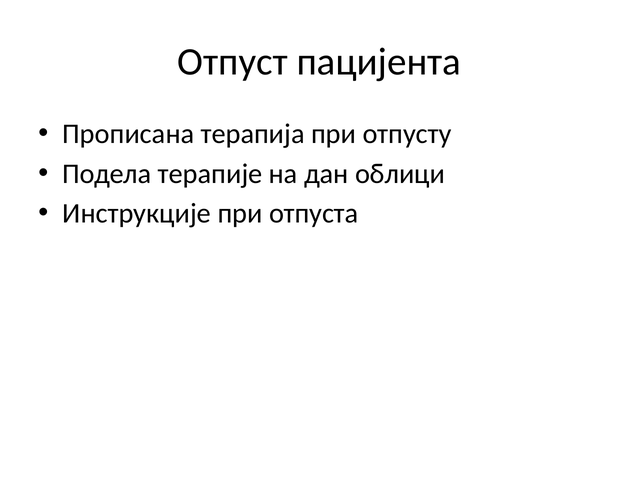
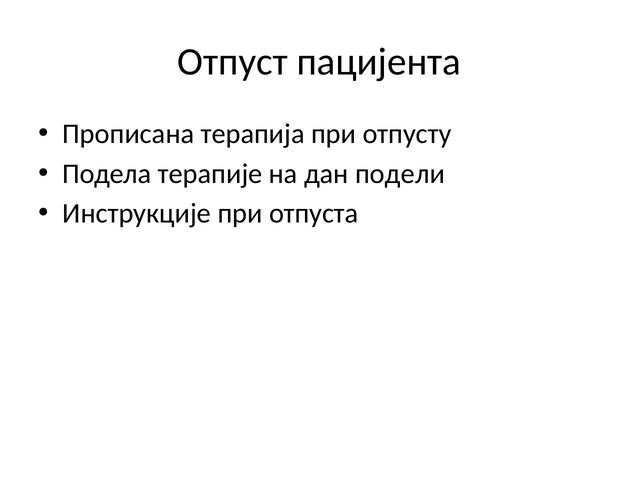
облици: облици -> подели
